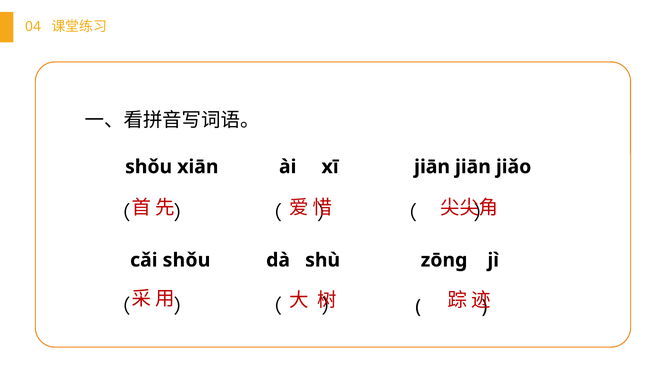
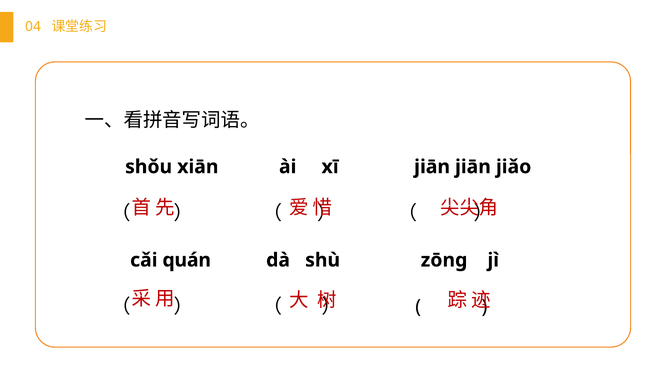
cǎi shǒu: shǒu -> quán
